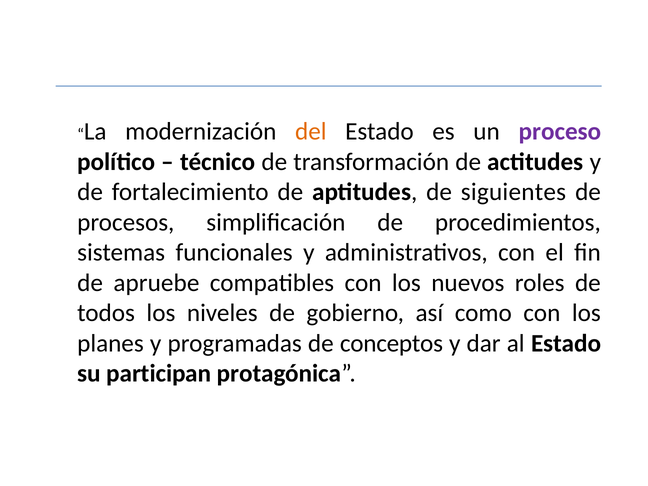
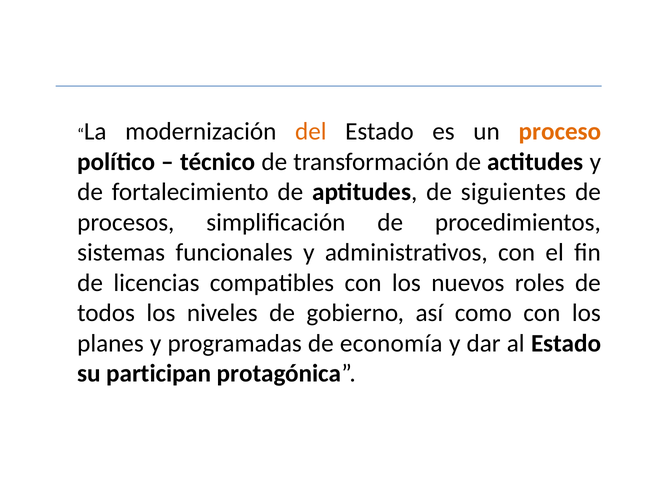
proceso colour: purple -> orange
apruebe: apruebe -> licencias
conceptos: conceptos -> economía
